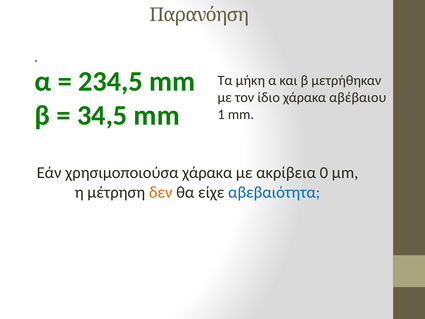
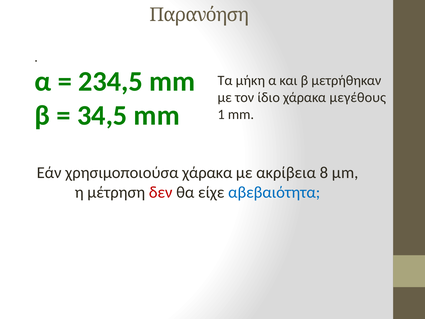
αβέβαιου: αβέβαιου -> μεγέθους
0: 0 -> 8
δεν colour: orange -> red
